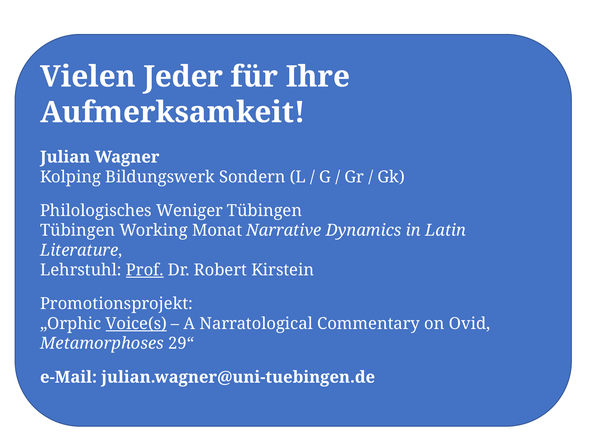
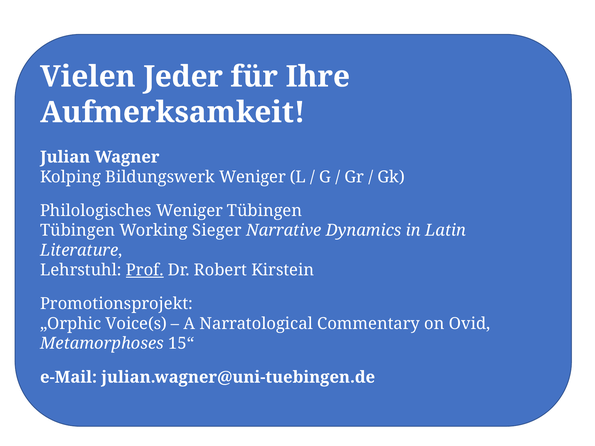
Bildungswerk Sondern: Sondern -> Weniger
Monat: Monat -> Sieger
Voice(s underline: present -> none
29“: 29“ -> 15“
